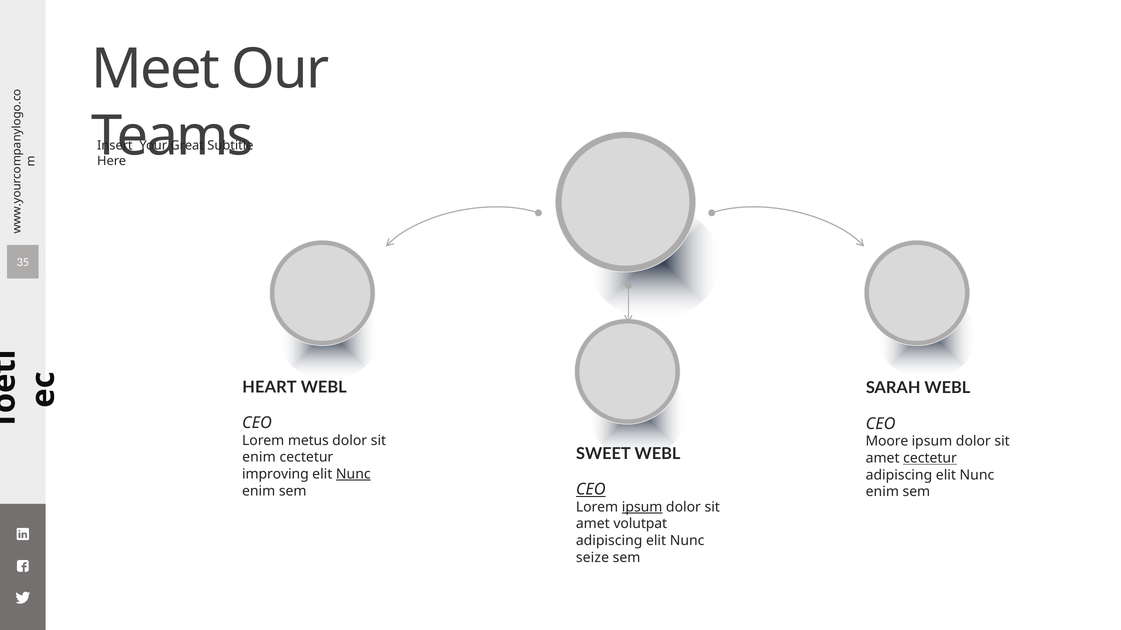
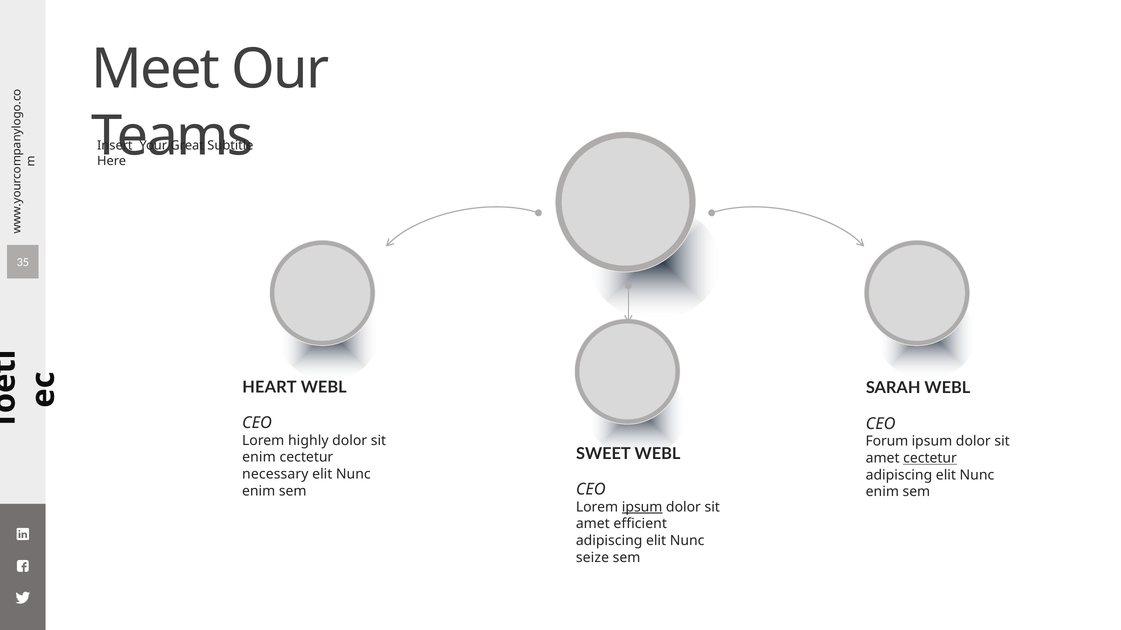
metus: metus -> highly
Moore: Moore -> Forum
improving: improving -> necessary
Nunc at (353, 475) underline: present -> none
CEO at (591, 490) underline: present -> none
volutpat: volutpat -> efficient
